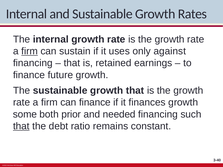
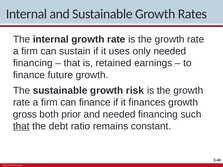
firm at (30, 51) underline: present -> none
only against: against -> needed
growth that: that -> risk
some: some -> gross
